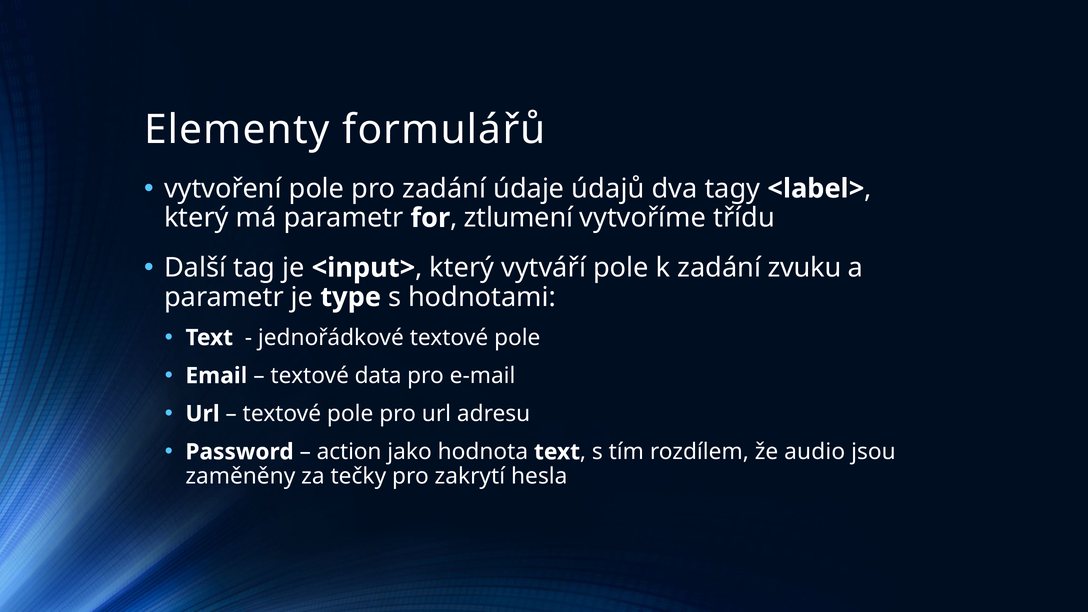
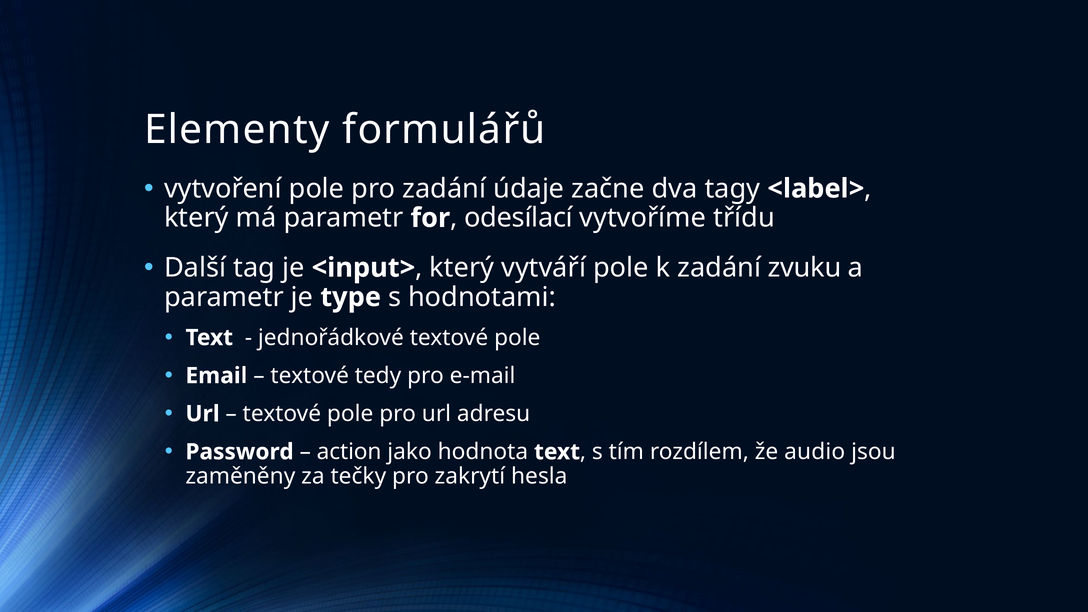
údajů: údajů -> začne
ztlumení: ztlumení -> odesílací
data: data -> tedy
